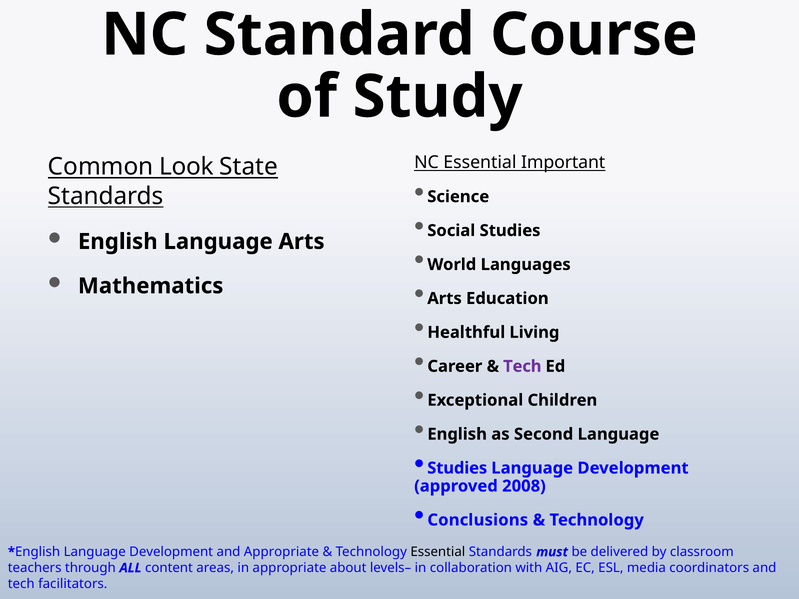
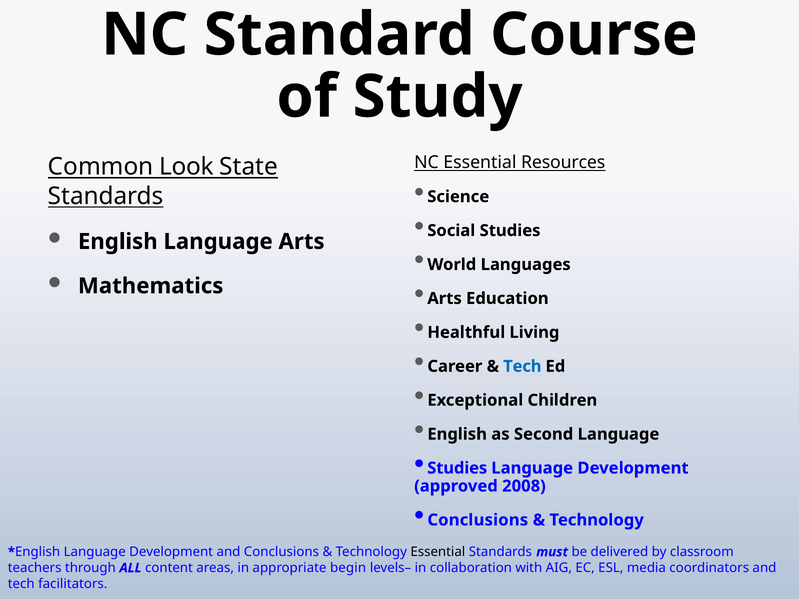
Important: Important -> Resources
Tech at (522, 366) colour: purple -> blue
and Appropriate: Appropriate -> Conclusions
about: about -> begin
